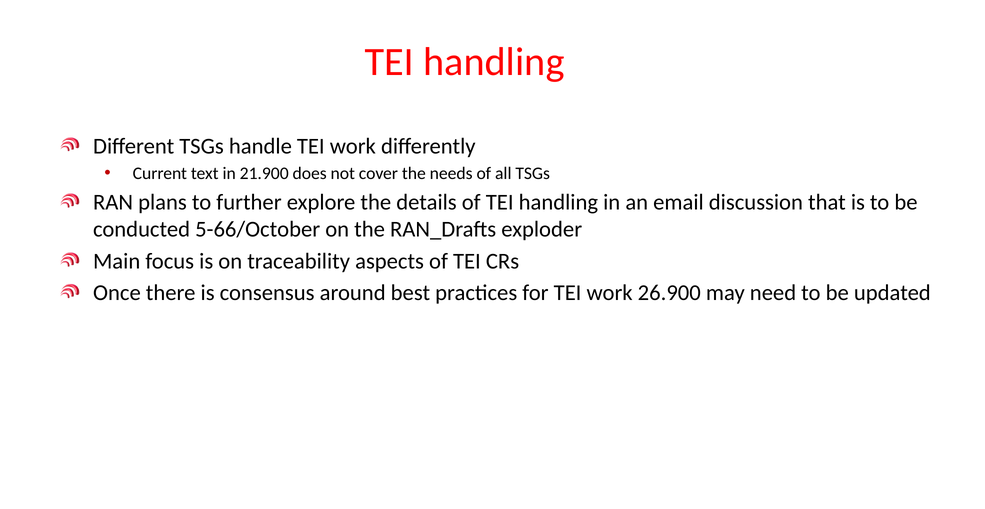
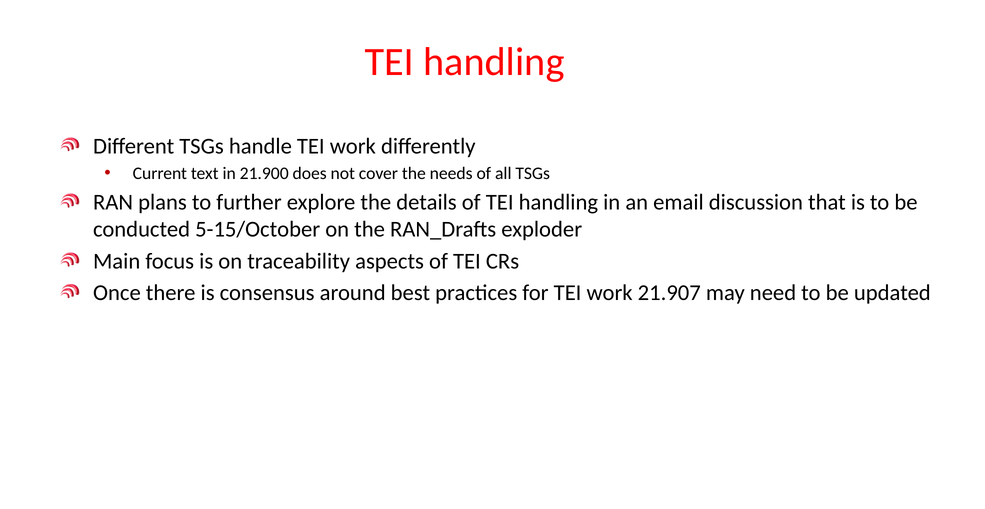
5-66/October: 5-66/October -> 5-15/October
26.900: 26.900 -> 21.907
